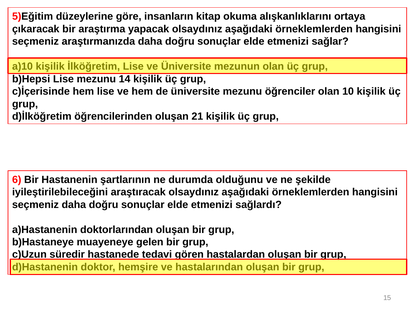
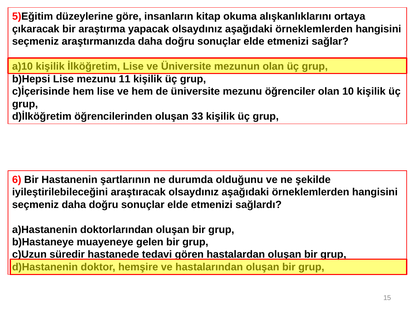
14: 14 -> 11
21: 21 -> 33
